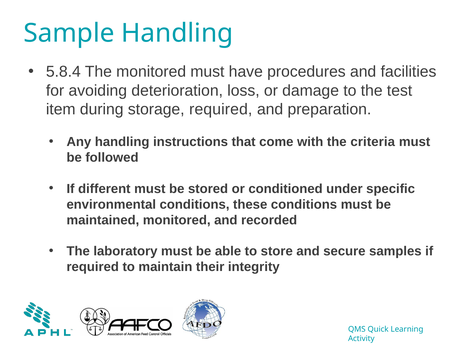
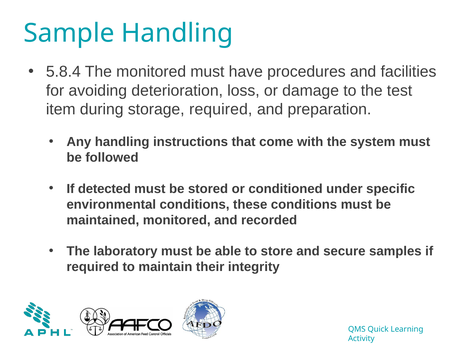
criteria: criteria -> system
different: different -> detected
